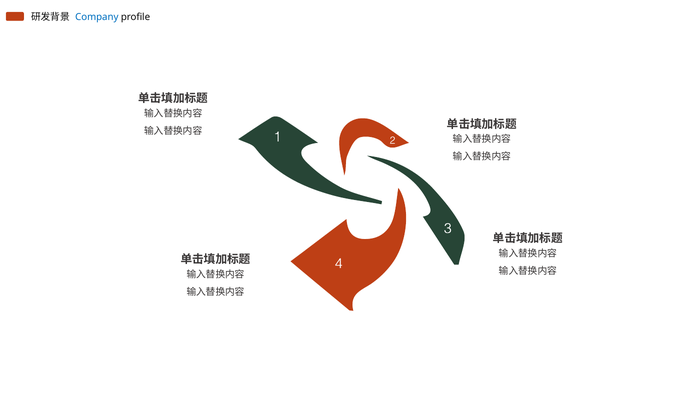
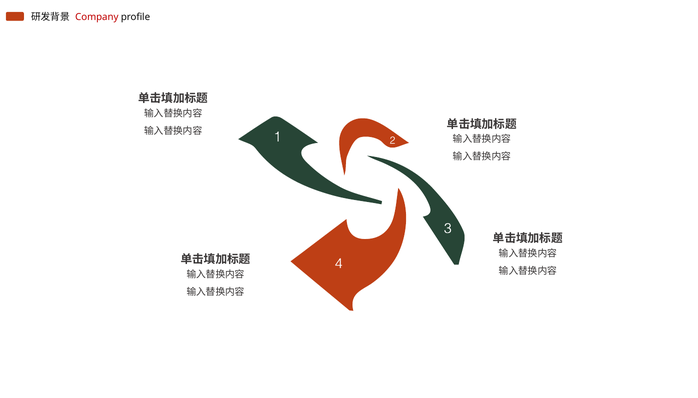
Company colour: blue -> red
